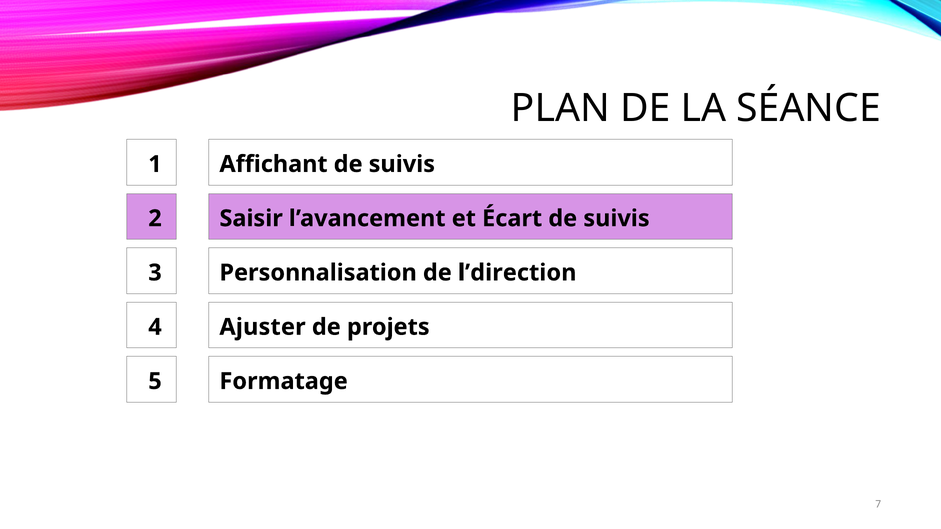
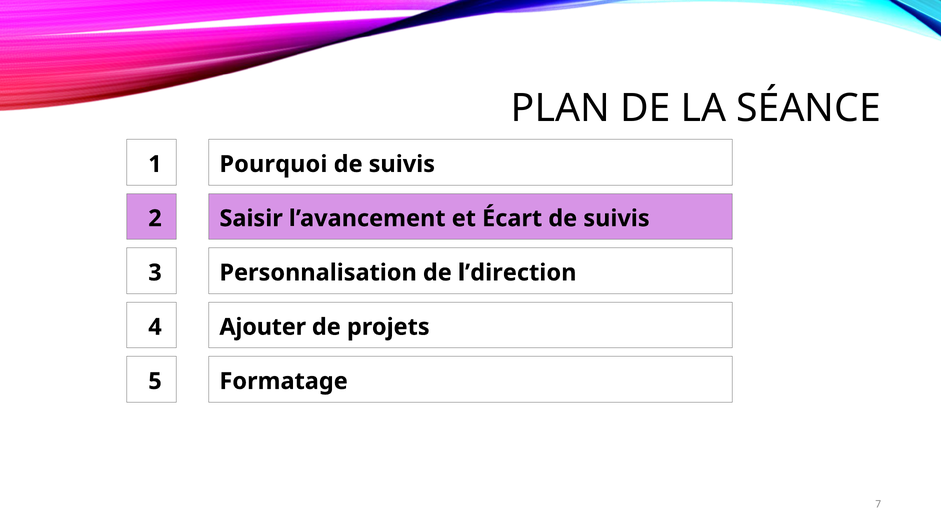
Affichant: Affichant -> Pourquoi
Ajuster: Ajuster -> Ajouter
